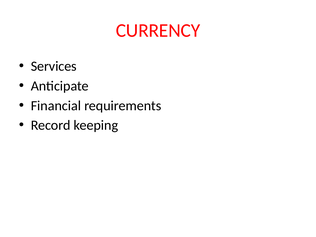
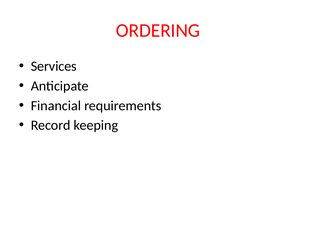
CURRENCY: CURRENCY -> ORDERING
